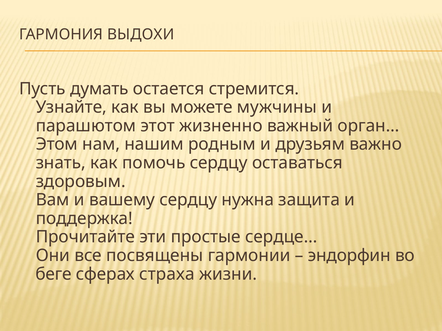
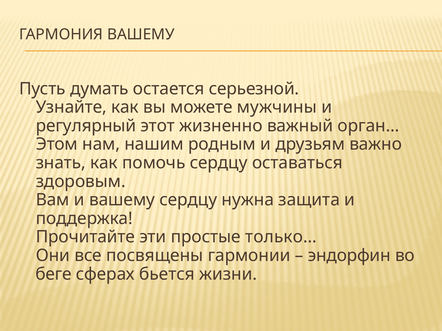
ГАРМОНИЯ ВЫДОХИ: ВЫДОХИ -> ВАШЕМУ
стремится: стремится -> серьезной
парашютом: парашютом -> регулярный
сердце…: сердце… -> только…
страха: страха -> бьется
